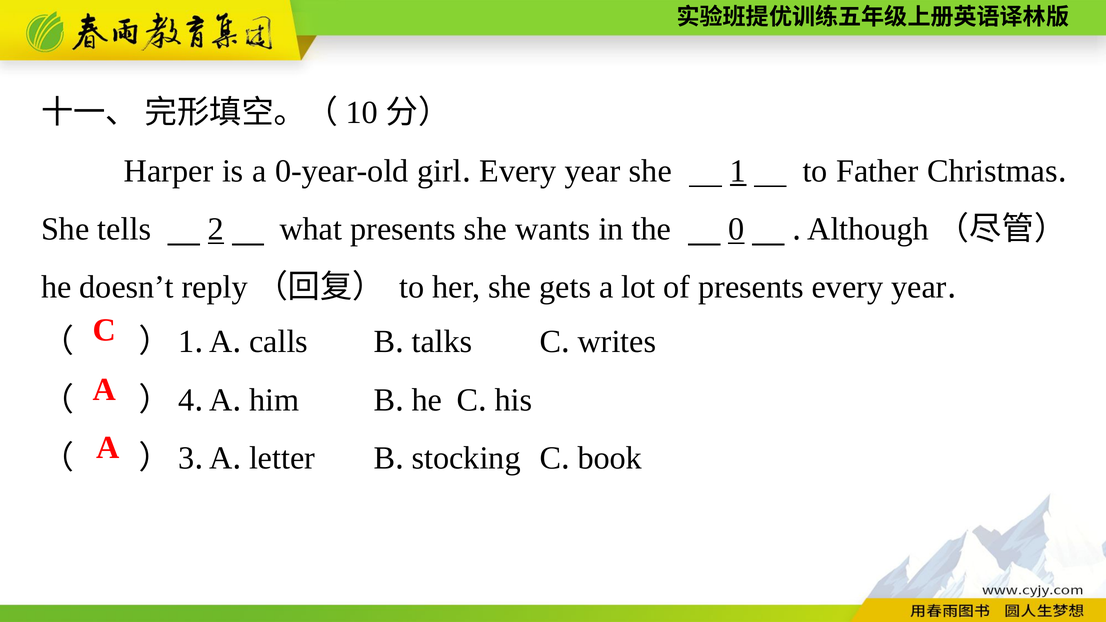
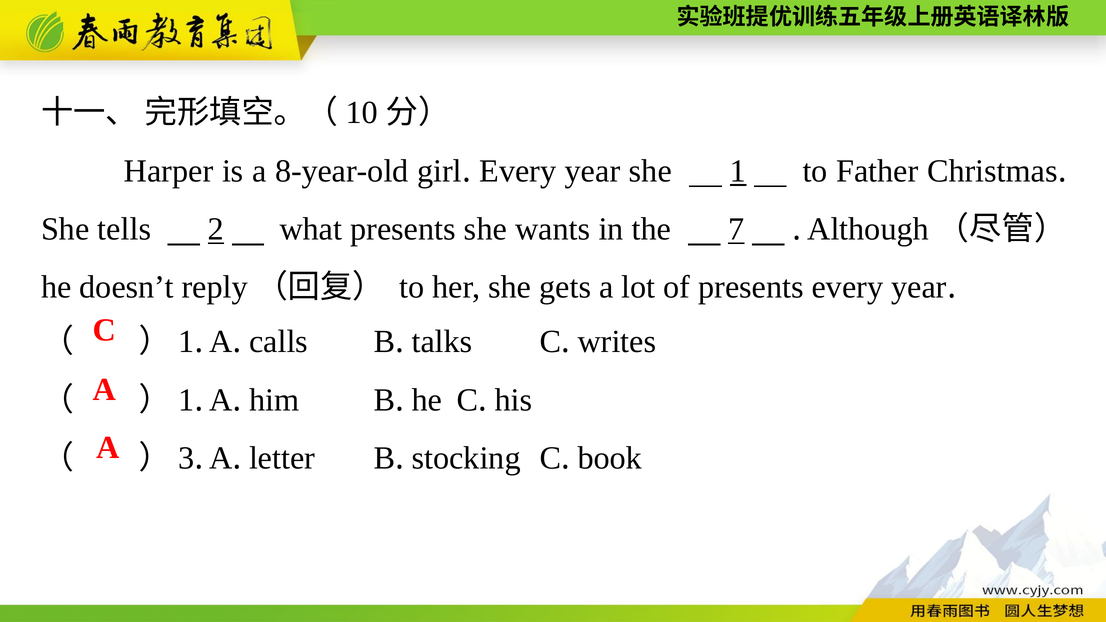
0-year-old: 0-year-old -> 8-year-old
0: 0 -> 7
4 at (187, 400): 4 -> 1
